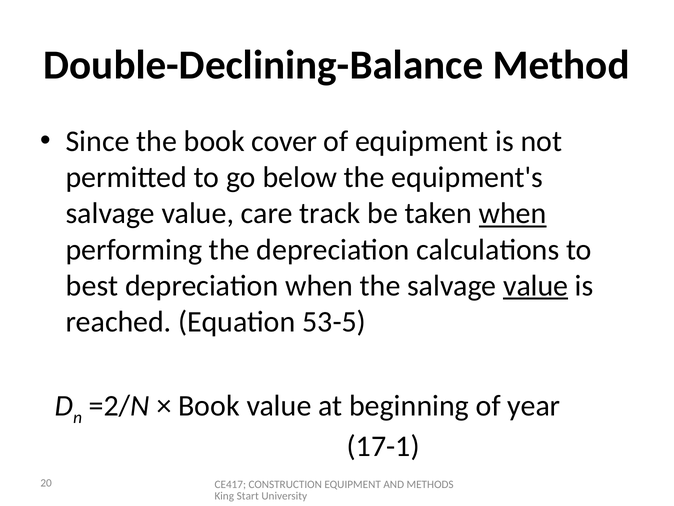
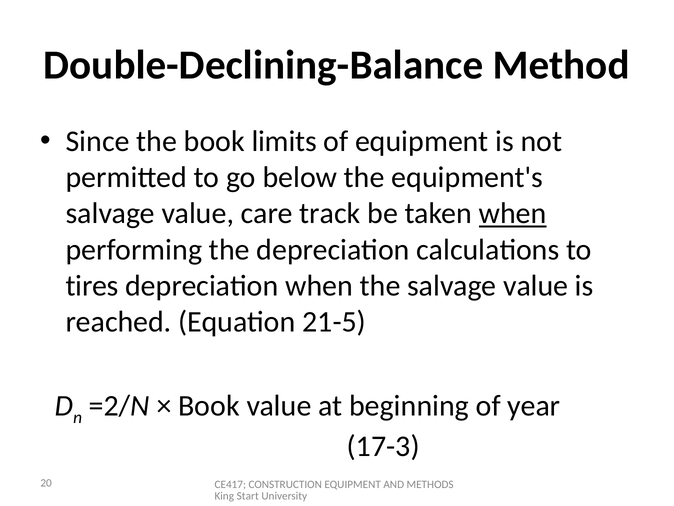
cover: cover -> limits
best: best -> tires
value at (536, 285) underline: present -> none
53-5: 53-5 -> 21-5
17-1: 17-1 -> 17-3
